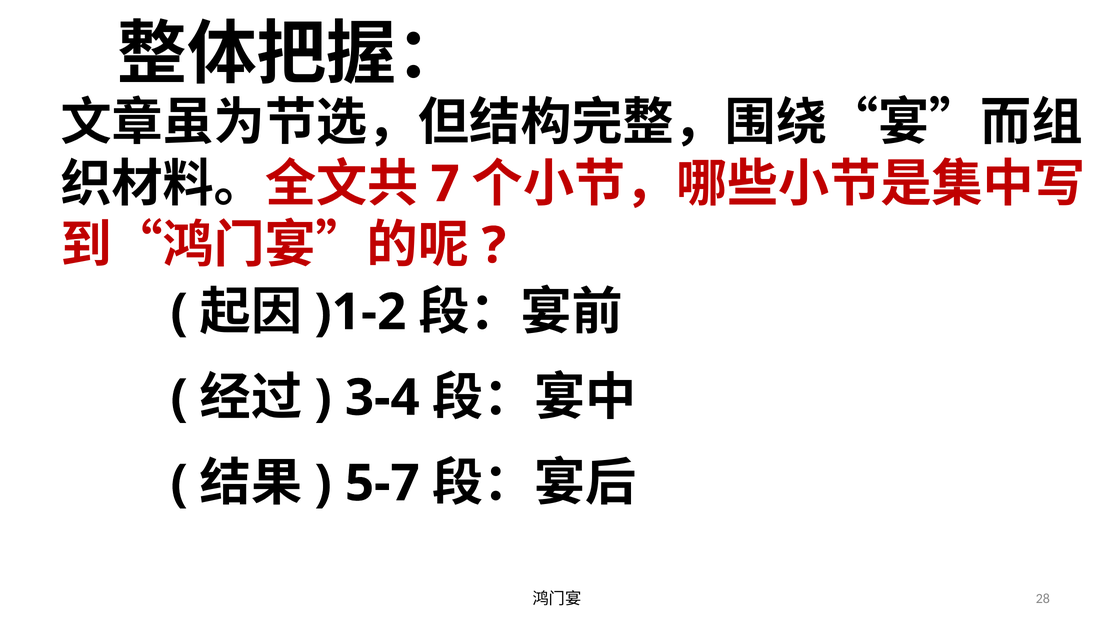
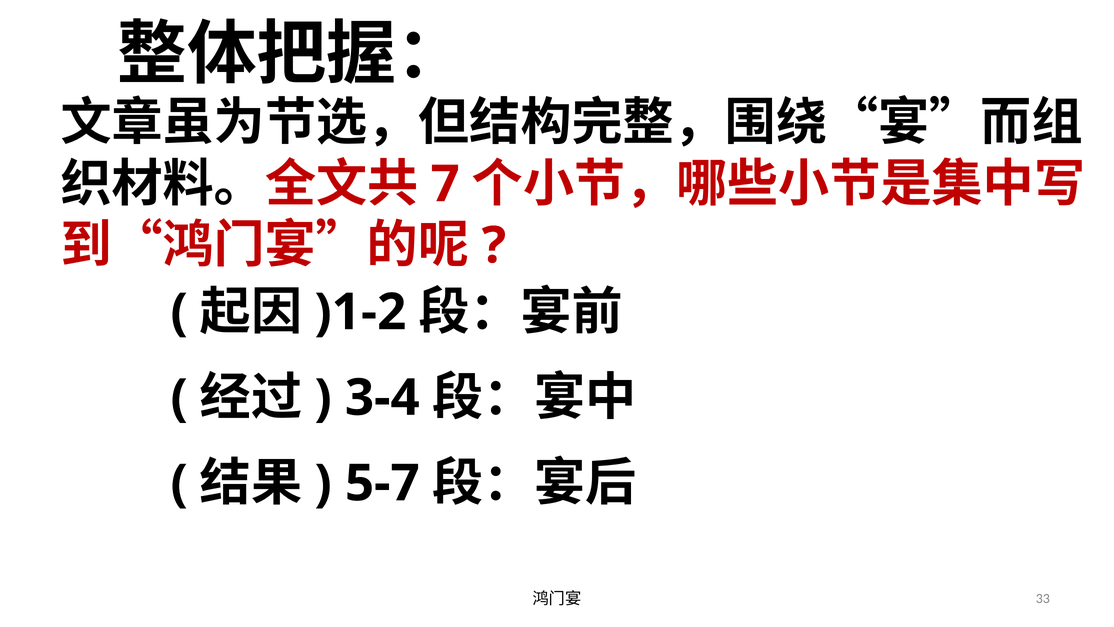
28: 28 -> 33
